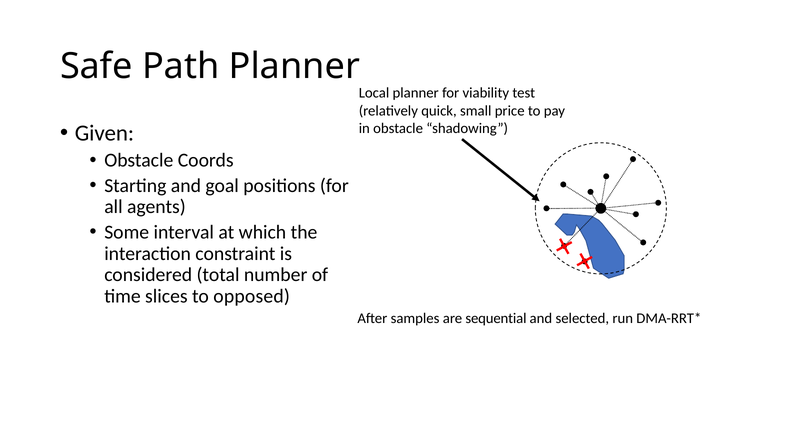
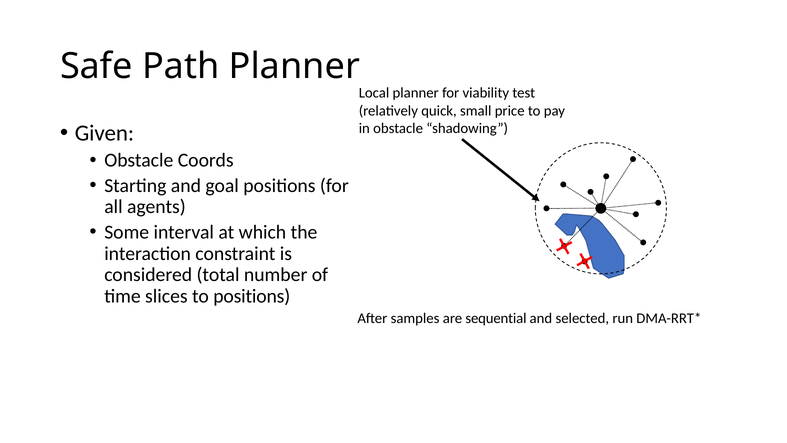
to opposed: opposed -> positions
